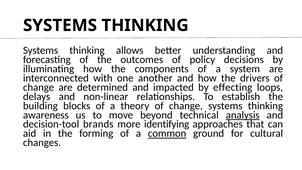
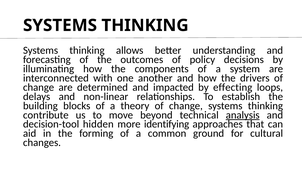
awareness: awareness -> contribute
brands: brands -> hidden
common underline: present -> none
